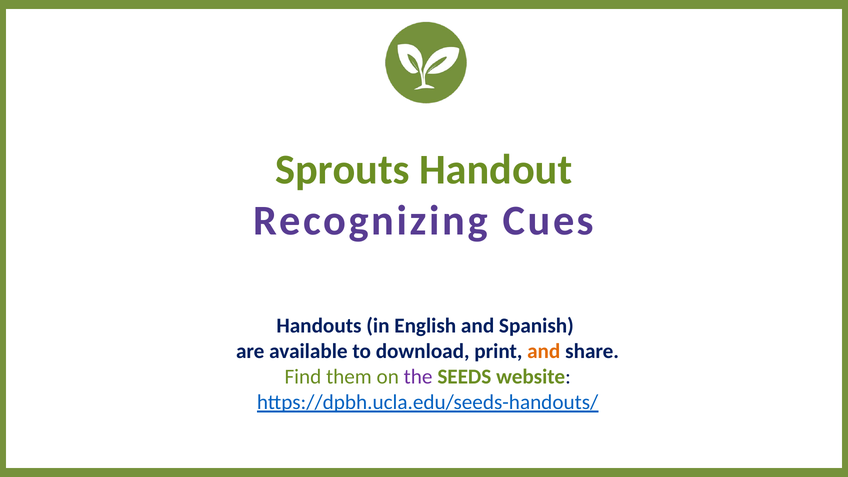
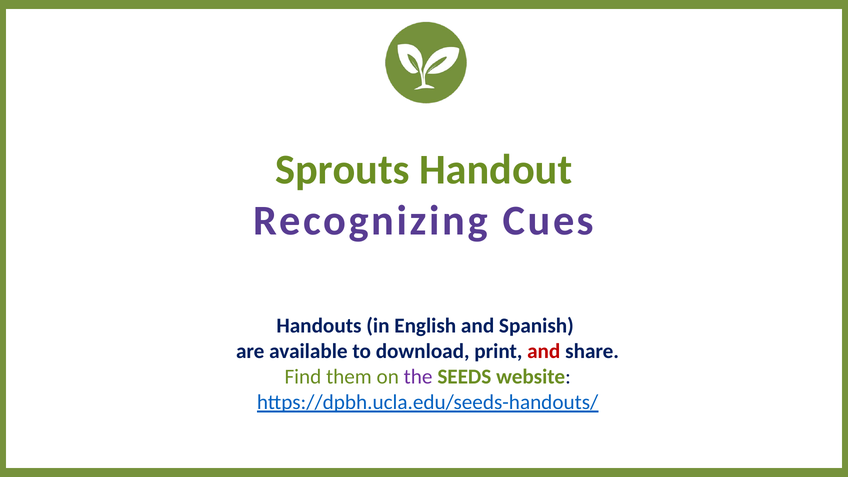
and at (544, 351) colour: orange -> red
